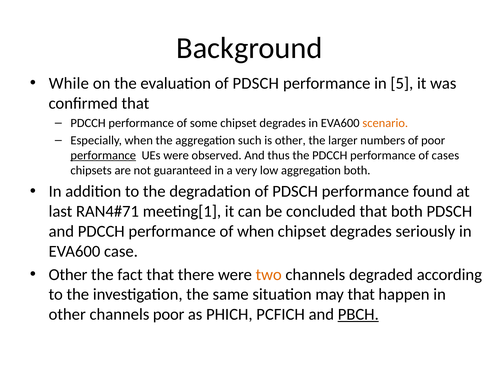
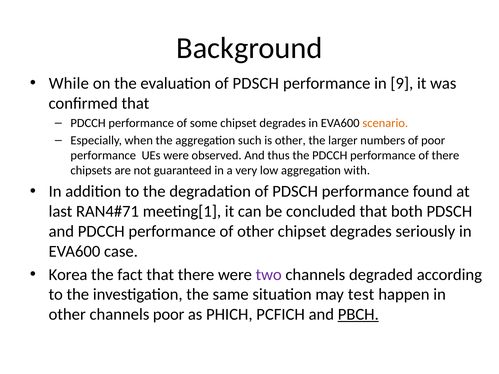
5: 5 -> 9
performance at (103, 156) underline: present -> none
of cases: cases -> there
aggregation both: both -> with
of when: when -> other
Other at (68, 275): Other -> Korea
two colour: orange -> purple
may that: that -> test
